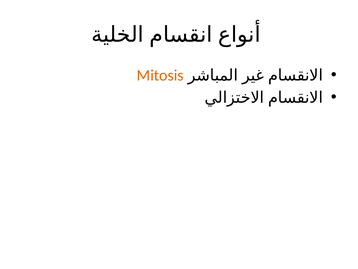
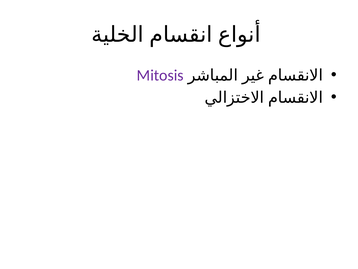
Mitosis colour: orange -> purple
